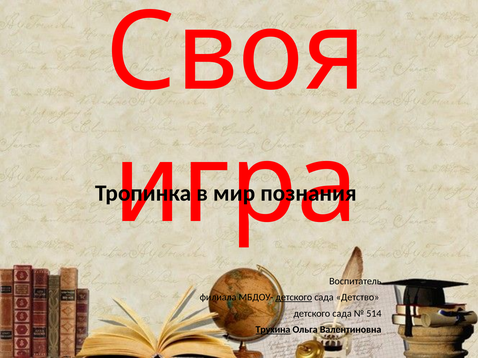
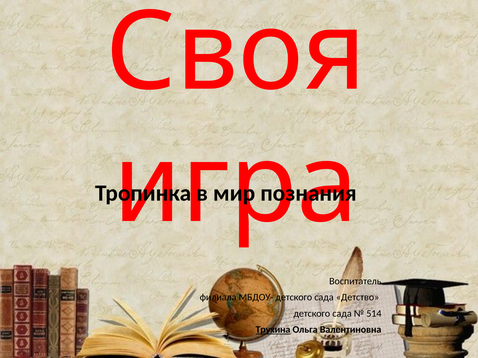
детского at (294, 298) underline: present -> none
